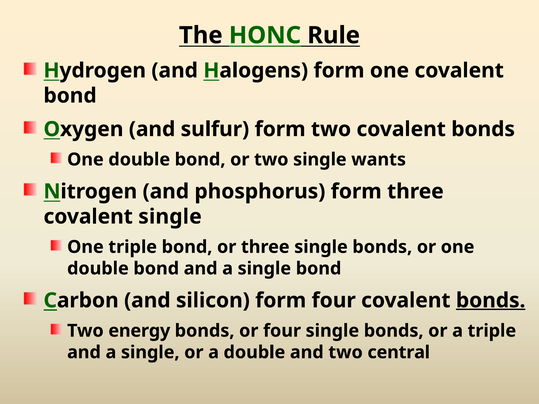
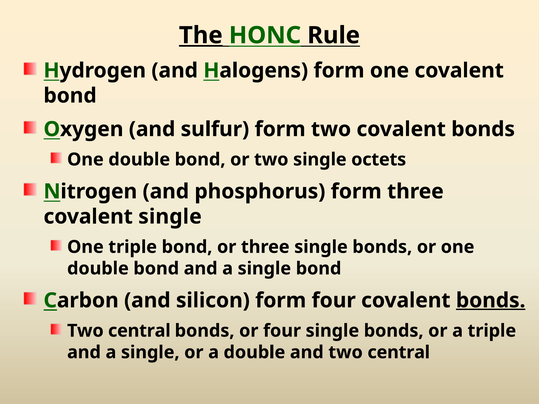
The underline: none -> present
wants: wants -> octets
energy at (139, 331): energy -> central
